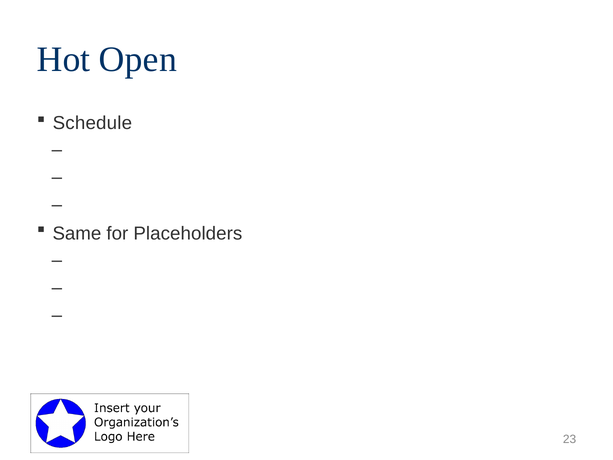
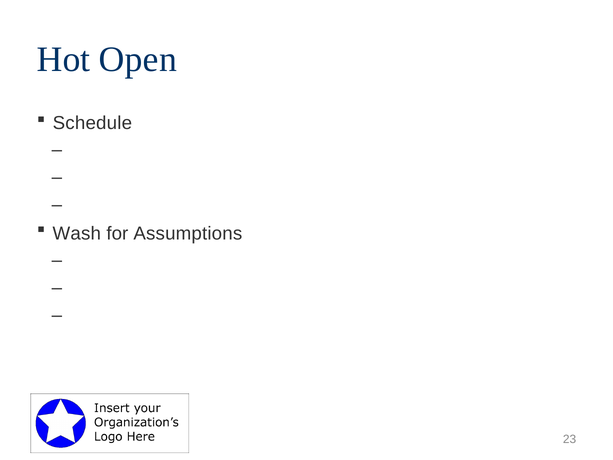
Same: Same -> Wash
Placeholders: Placeholders -> Assumptions
